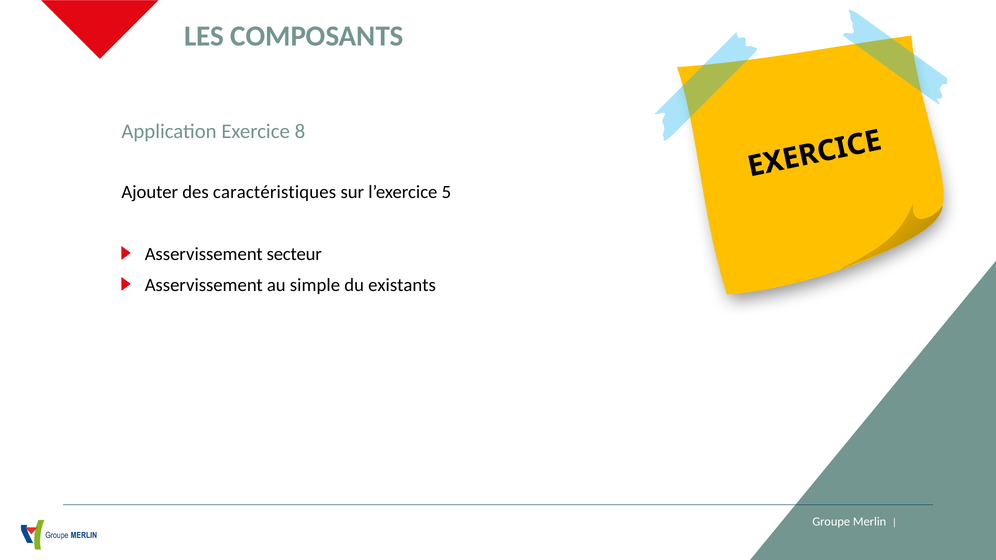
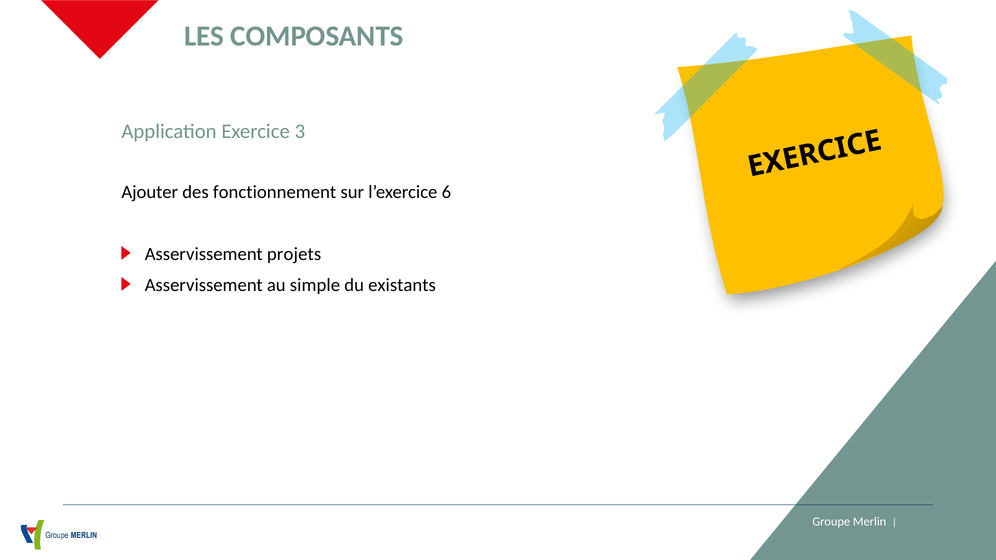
8: 8 -> 3
caractéristiques: caractéristiques -> fonctionnement
5: 5 -> 6
secteur: secteur -> projets
